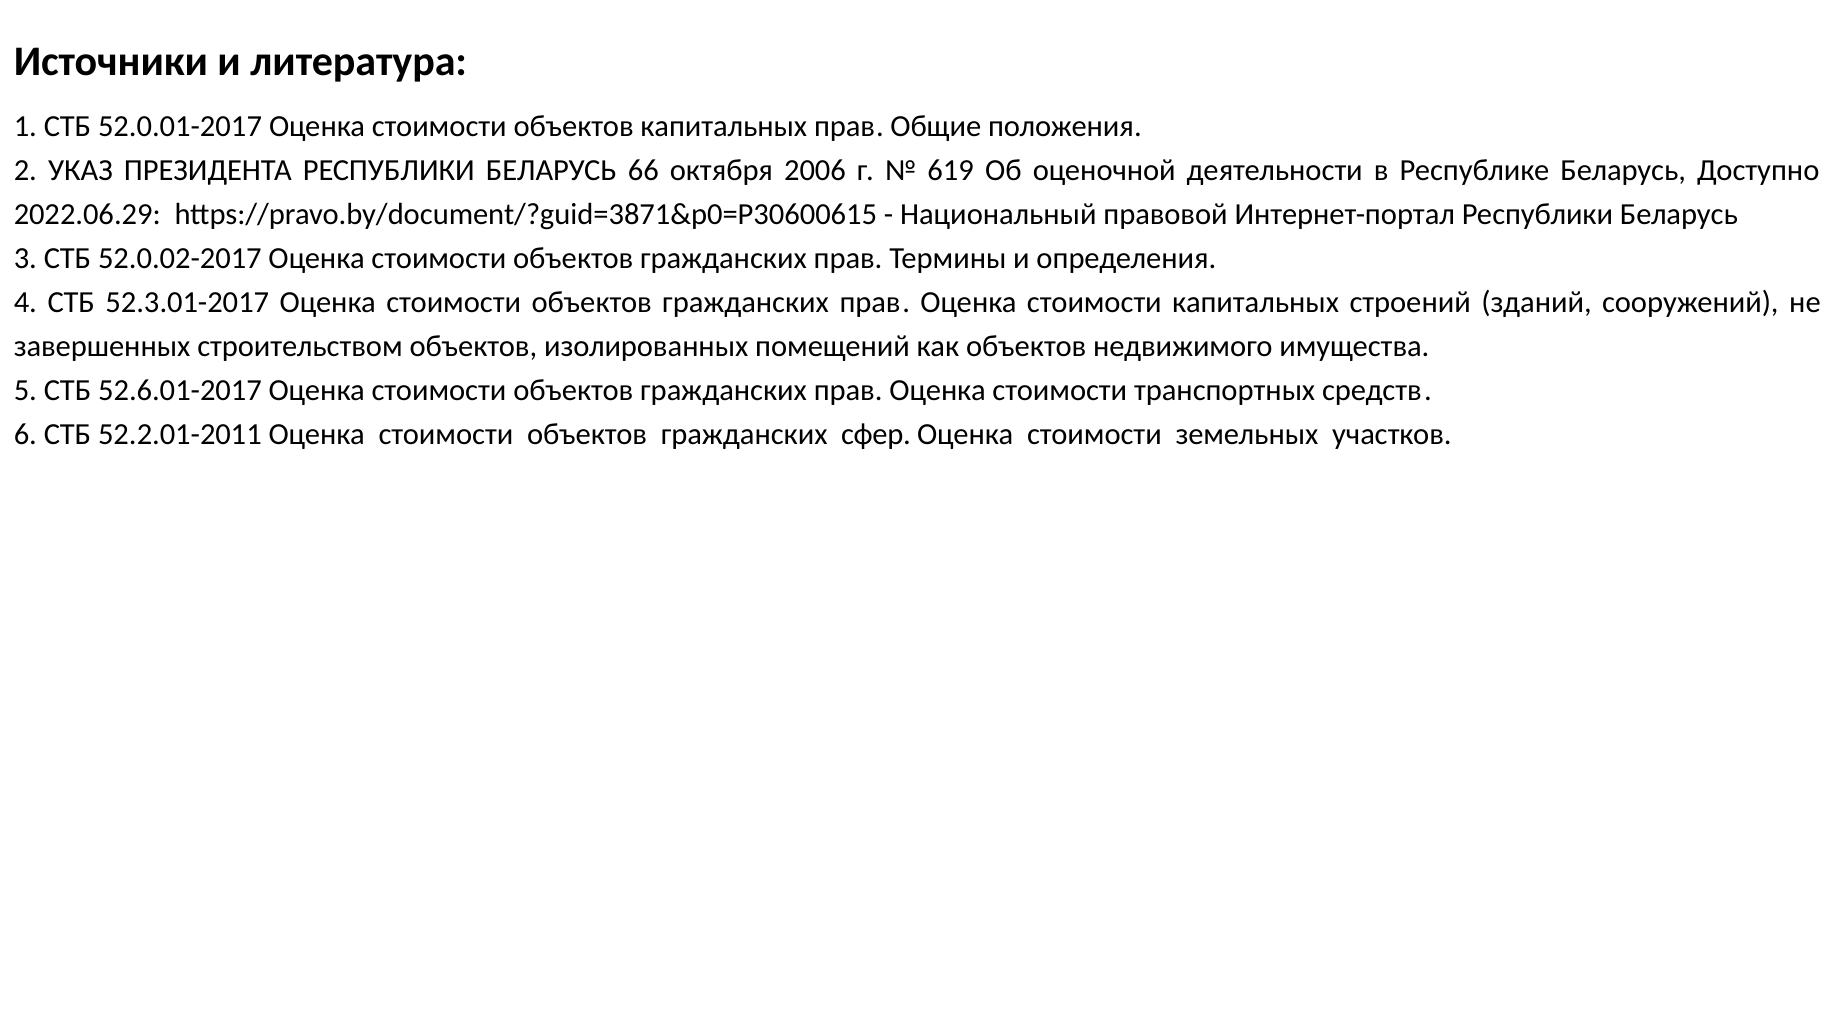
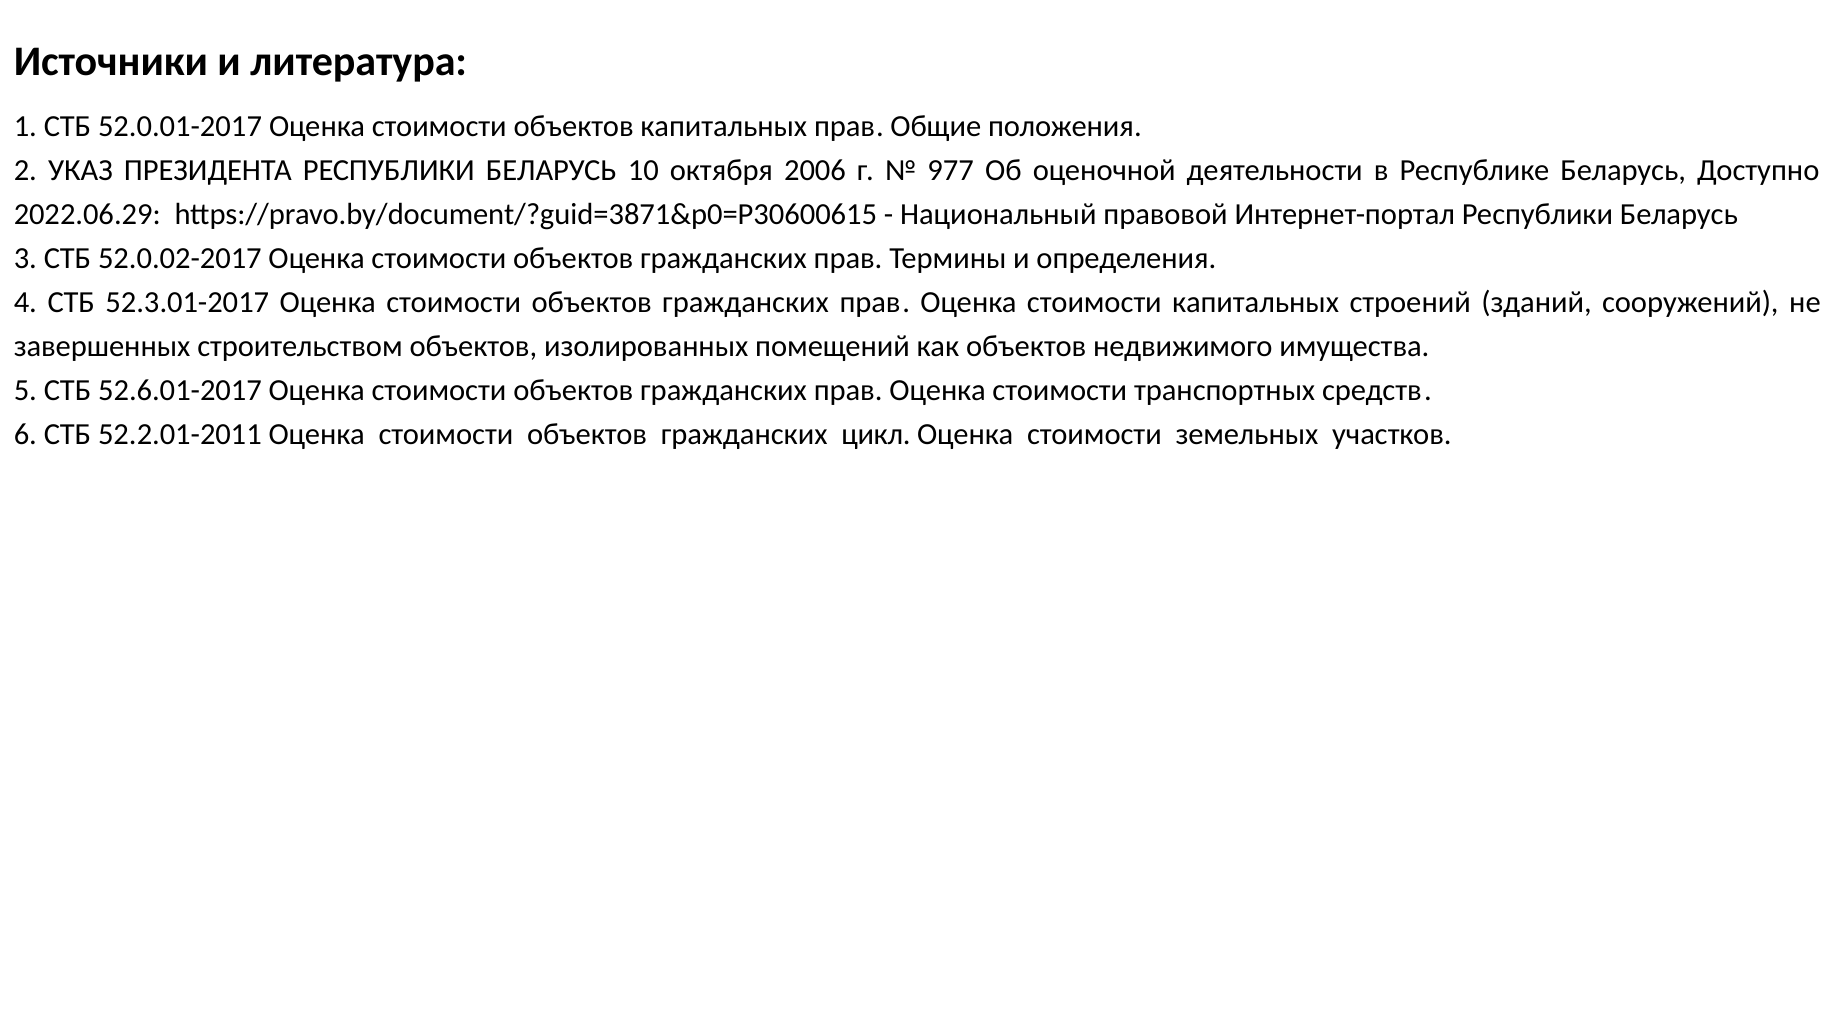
66: 66 -> 10
619: 619 -> 977
сфер: сфер -> цикл
